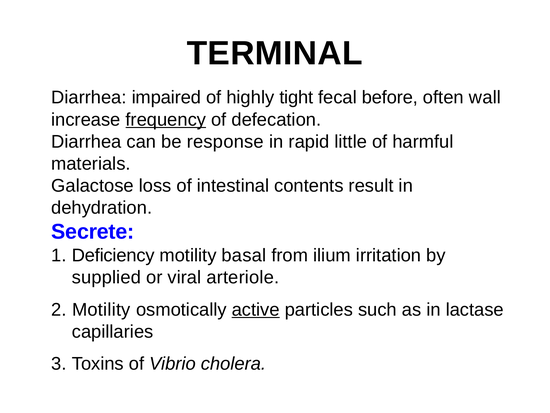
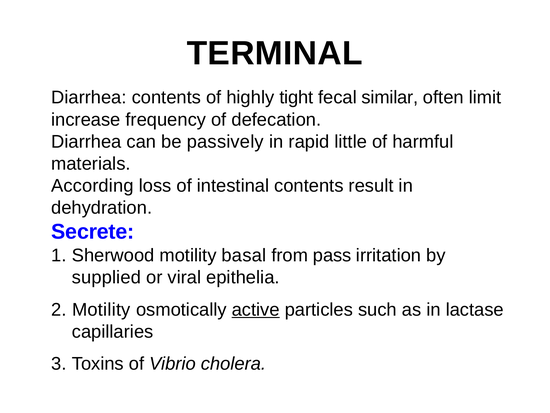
Diarrhea impaired: impaired -> contents
before: before -> similar
wall: wall -> limit
frequency underline: present -> none
response: response -> passively
Galactose: Galactose -> According
Deficiency: Deficiency -> Sherwood
ilium: ilium -> pass
arteriole: arteriole -> epithelia
